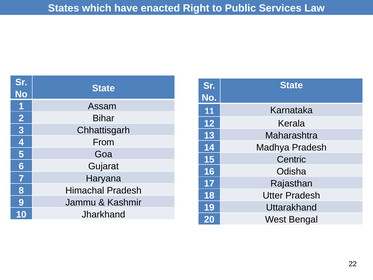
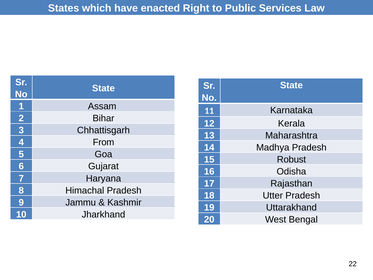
Centric: Centric -> Robust
